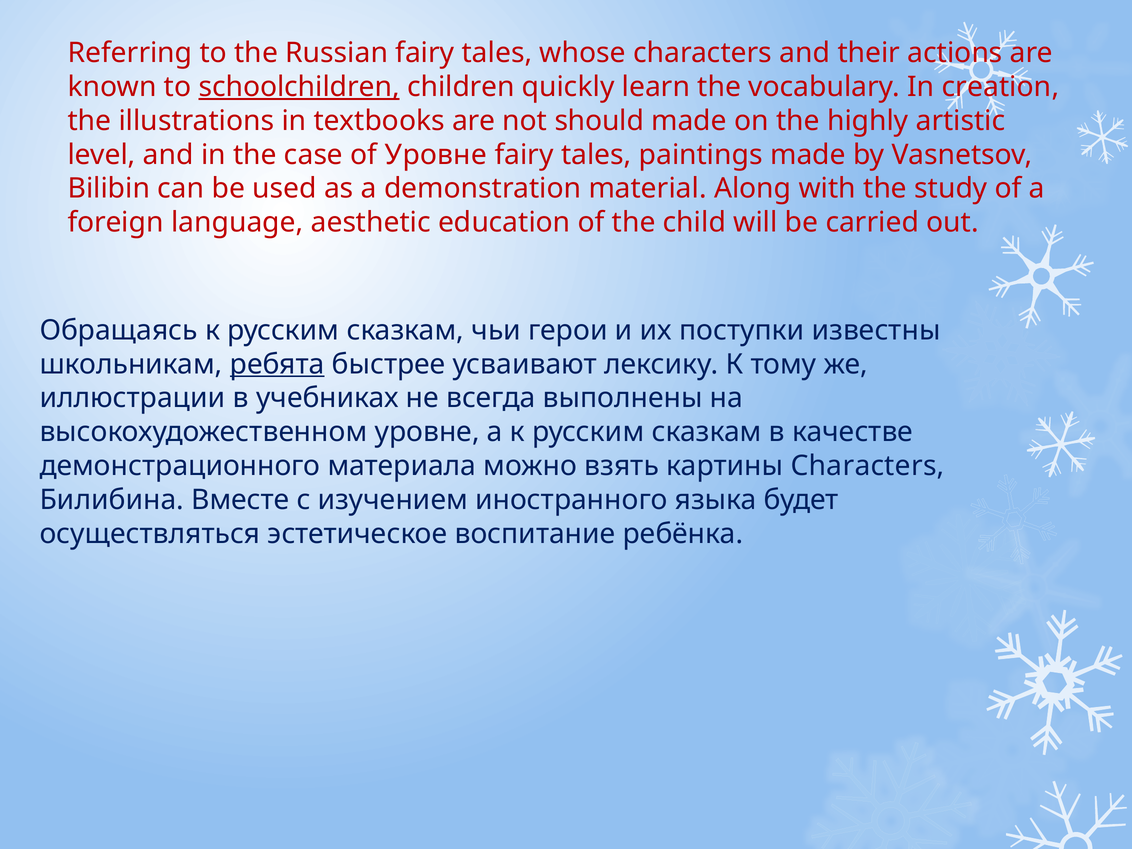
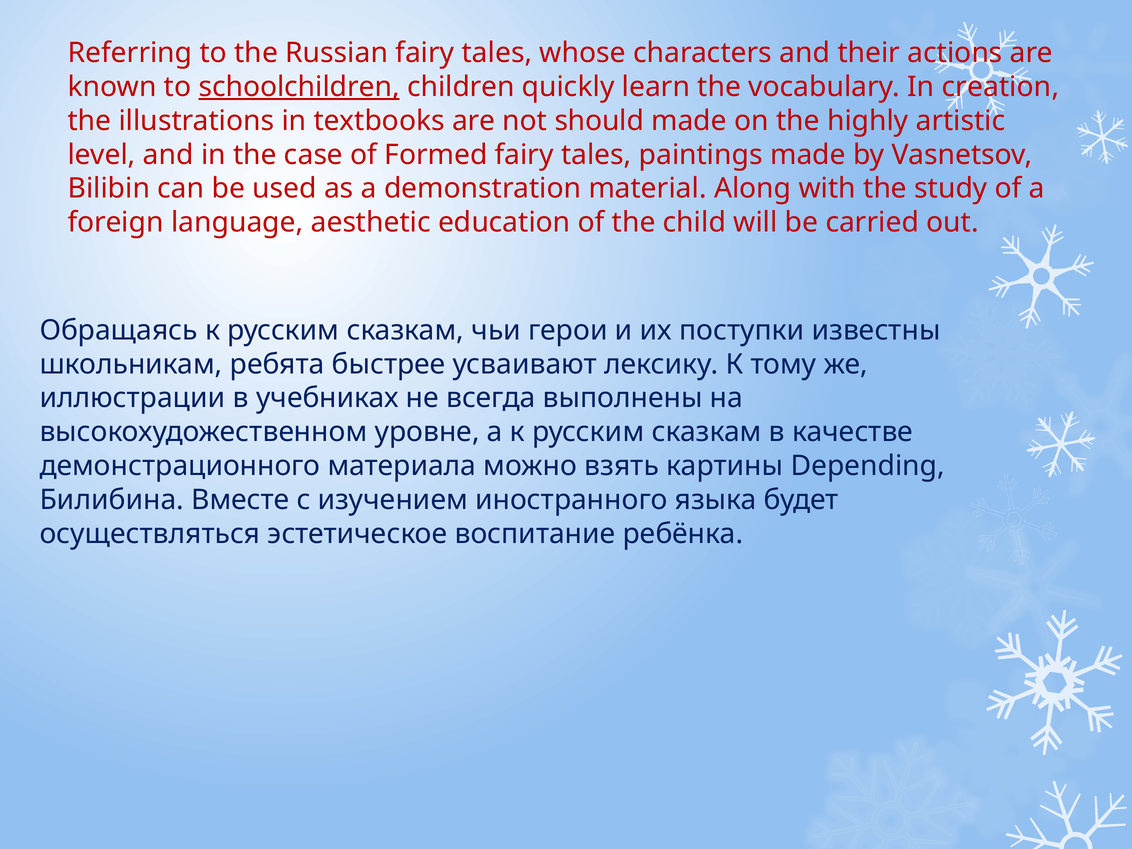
of Уровне: Уровне -> Formed
ребята underline: present -> none
картины Characters: Characters -> Depending
